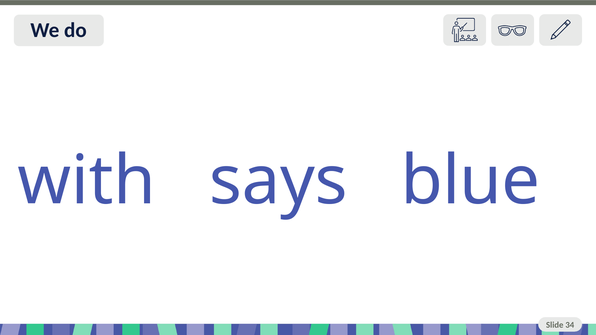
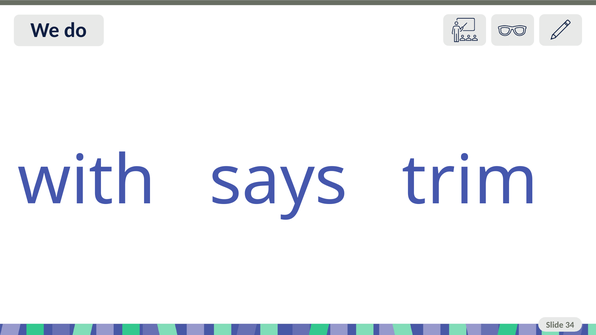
blue: blue -> trim
